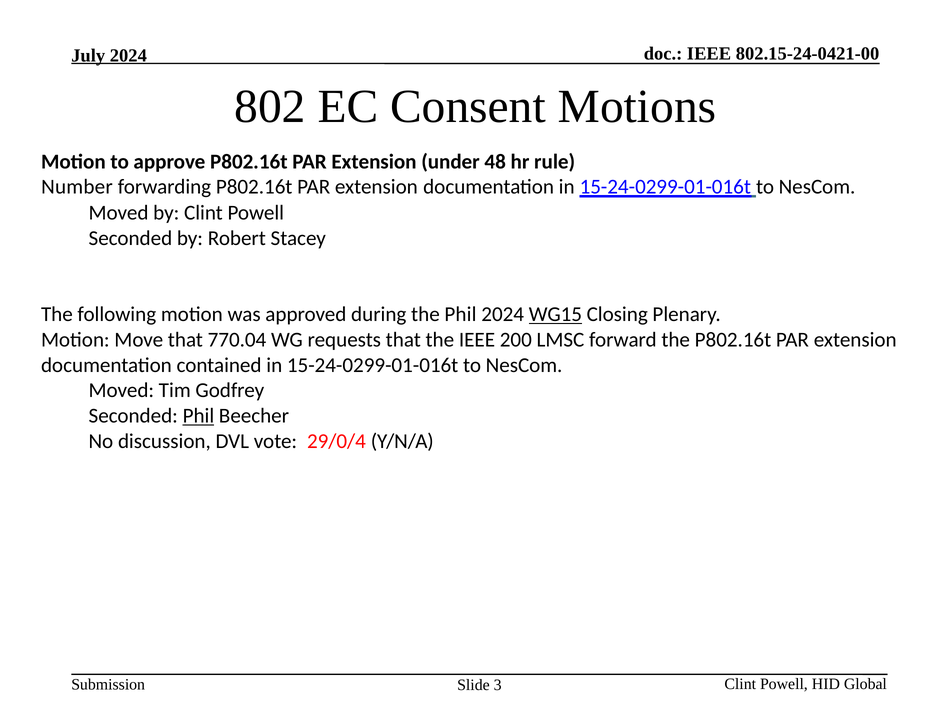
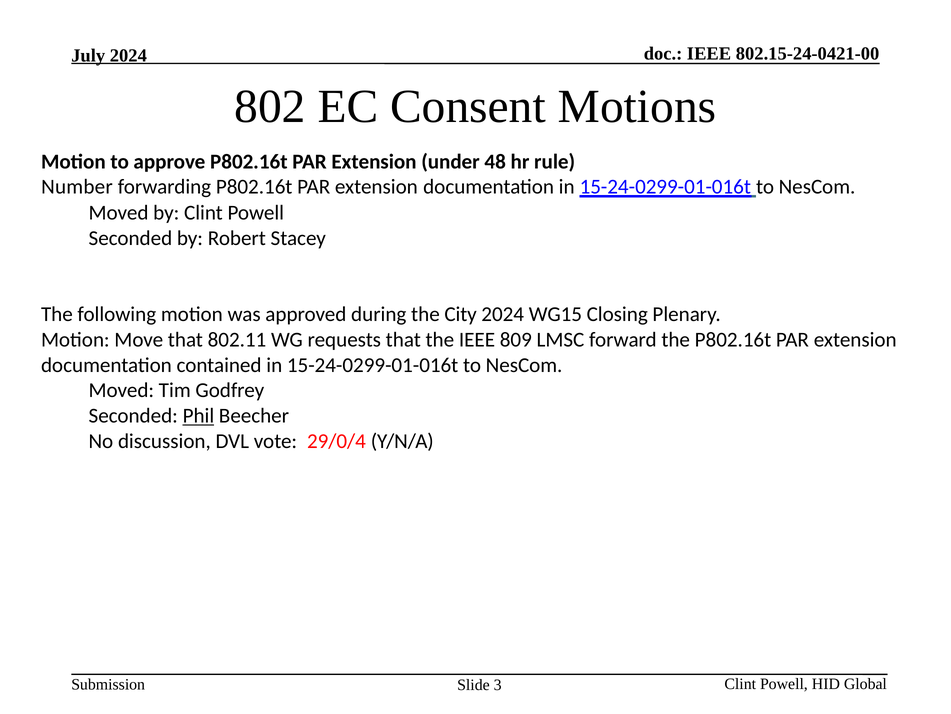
the Phil: Phil -> City
WG15 underline: present -> none
770.04: 770.04 -> 802.11
200: 200 -> 809
